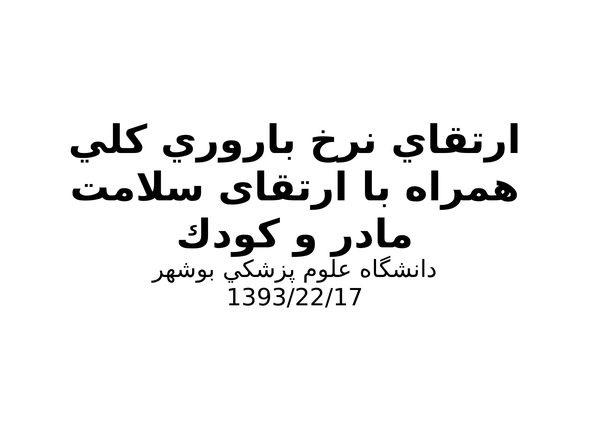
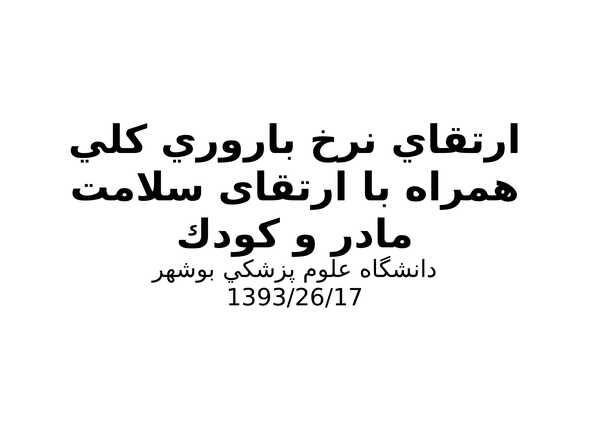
1393/22/17: 1393/22/17 -> 1393/26/17
